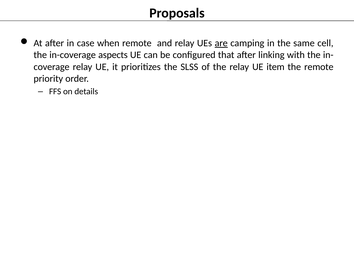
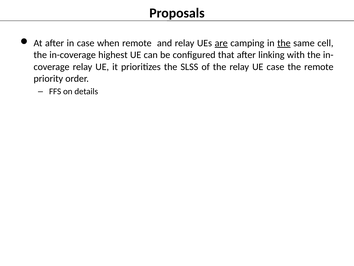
the at (284, 43) underline: none -> present
aspects: aspects -> highest
UE item: item -> case
